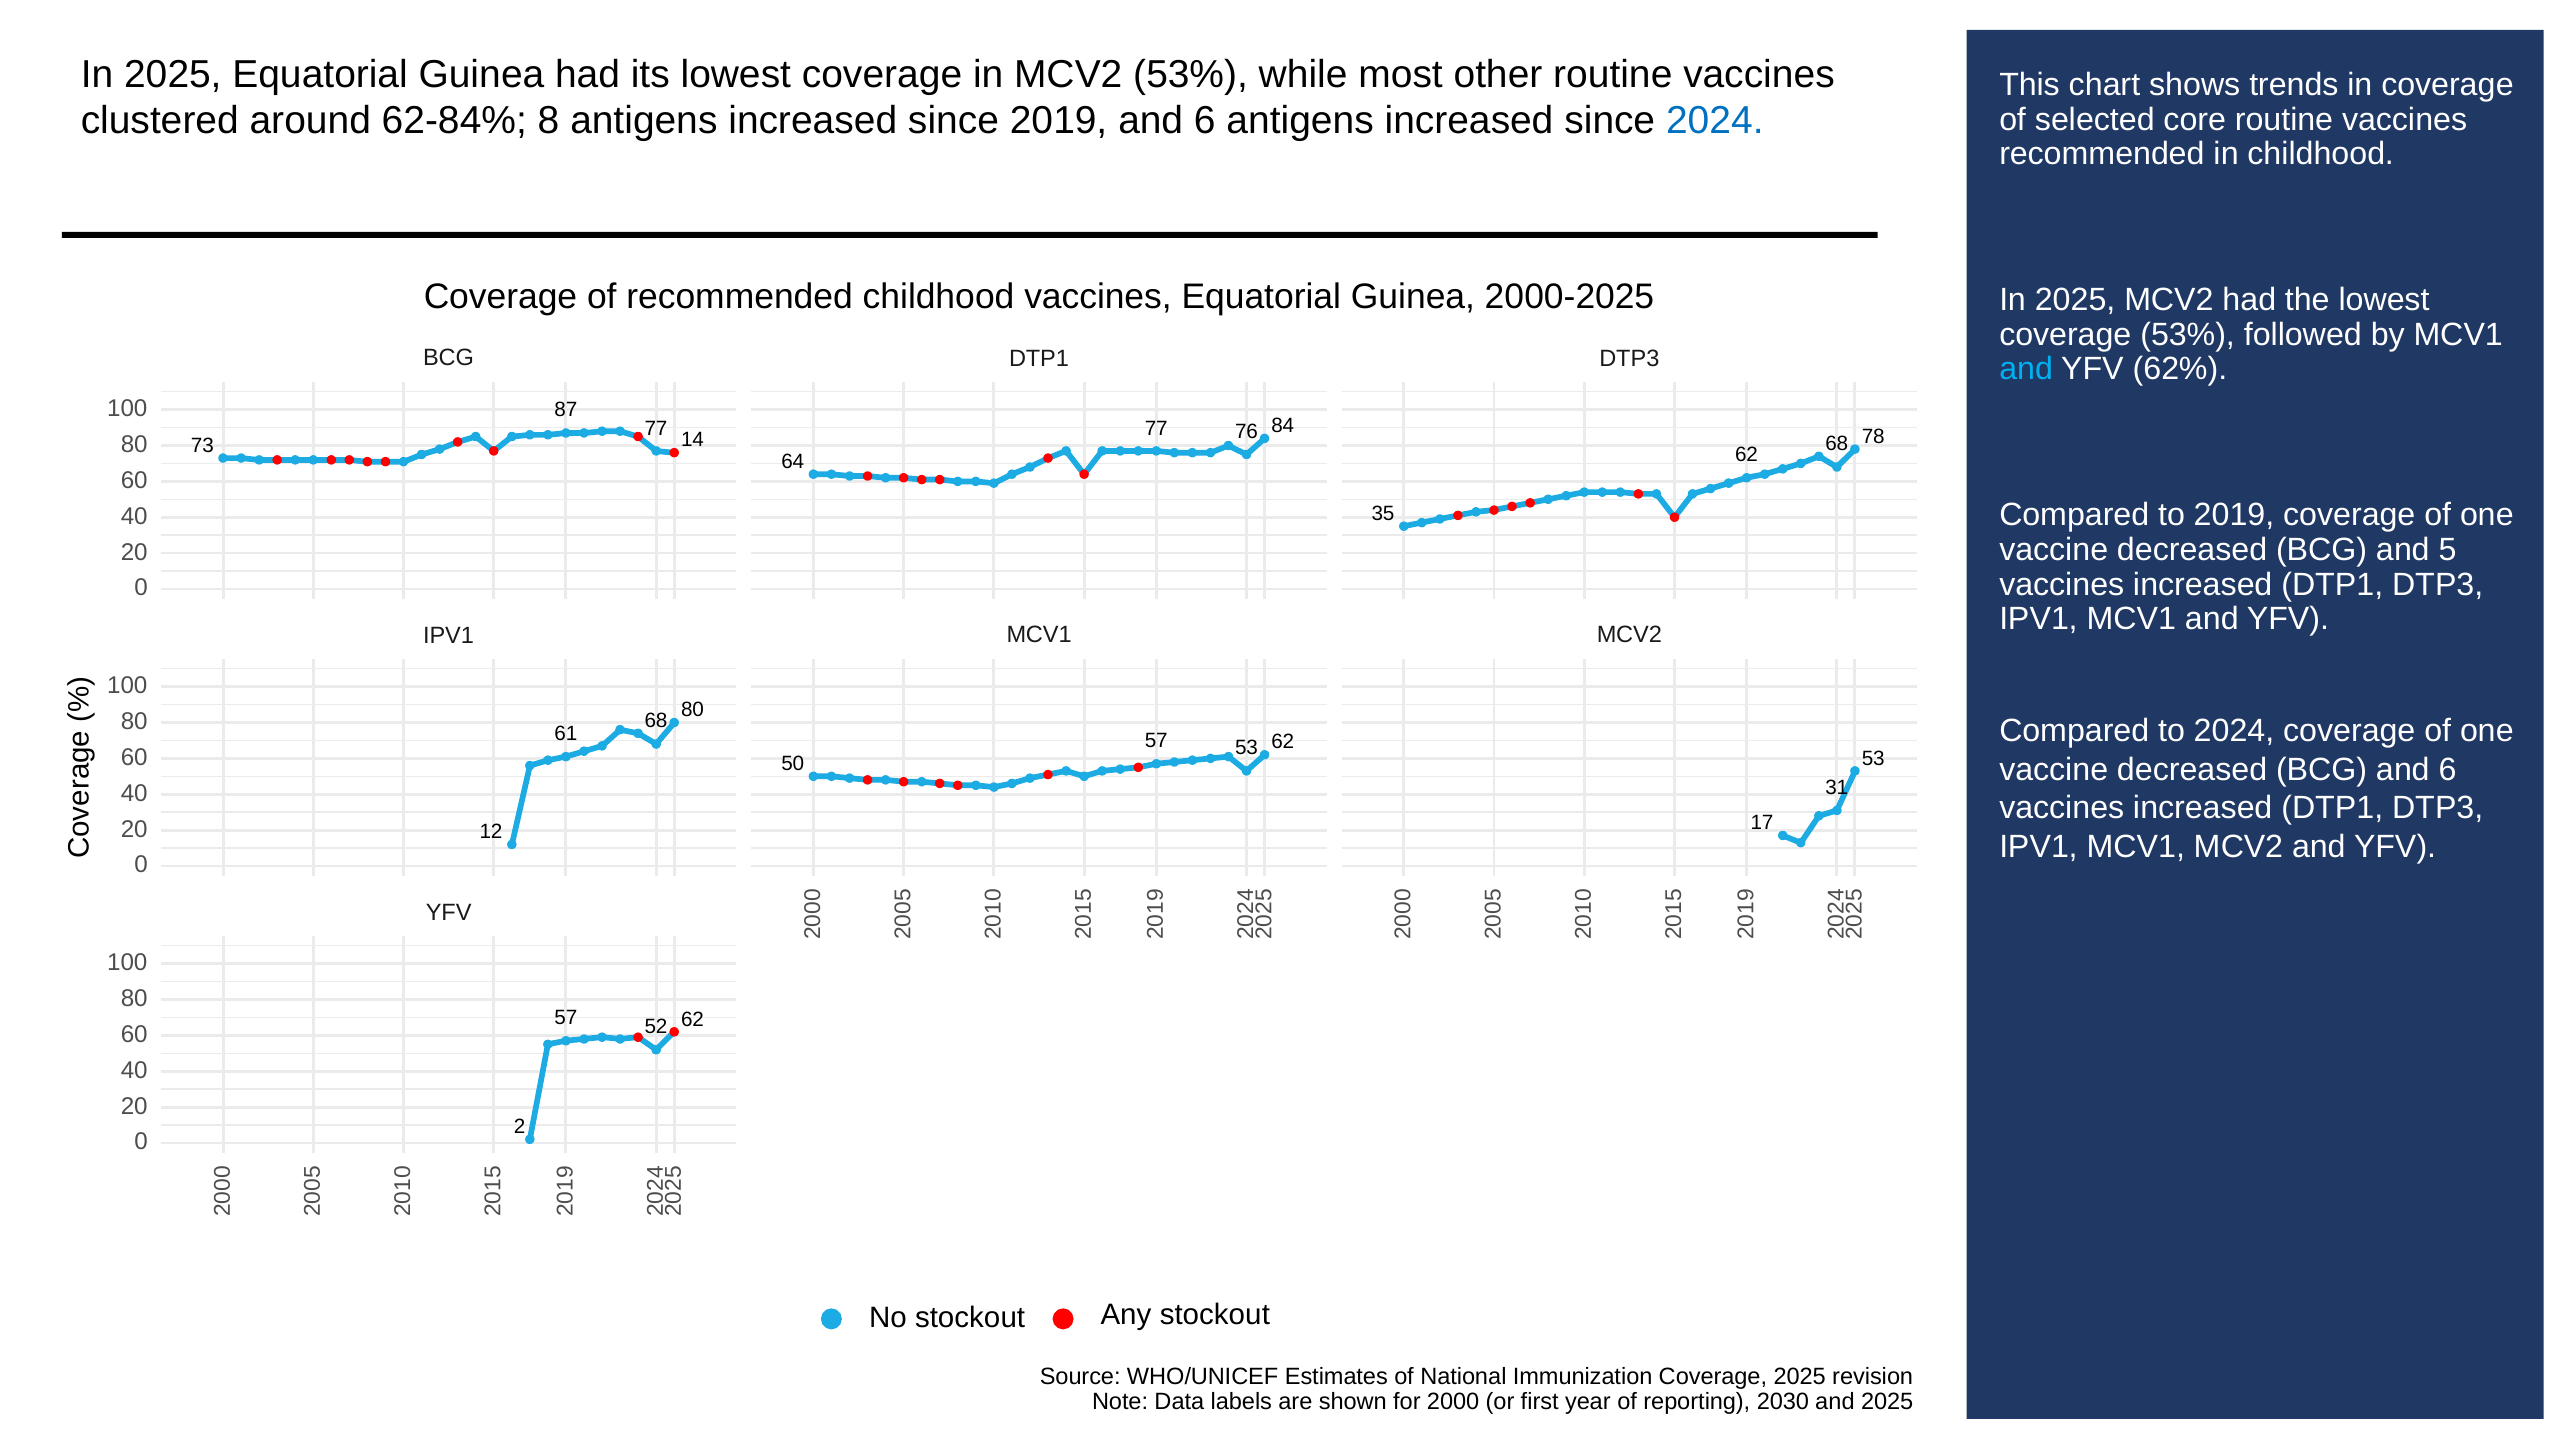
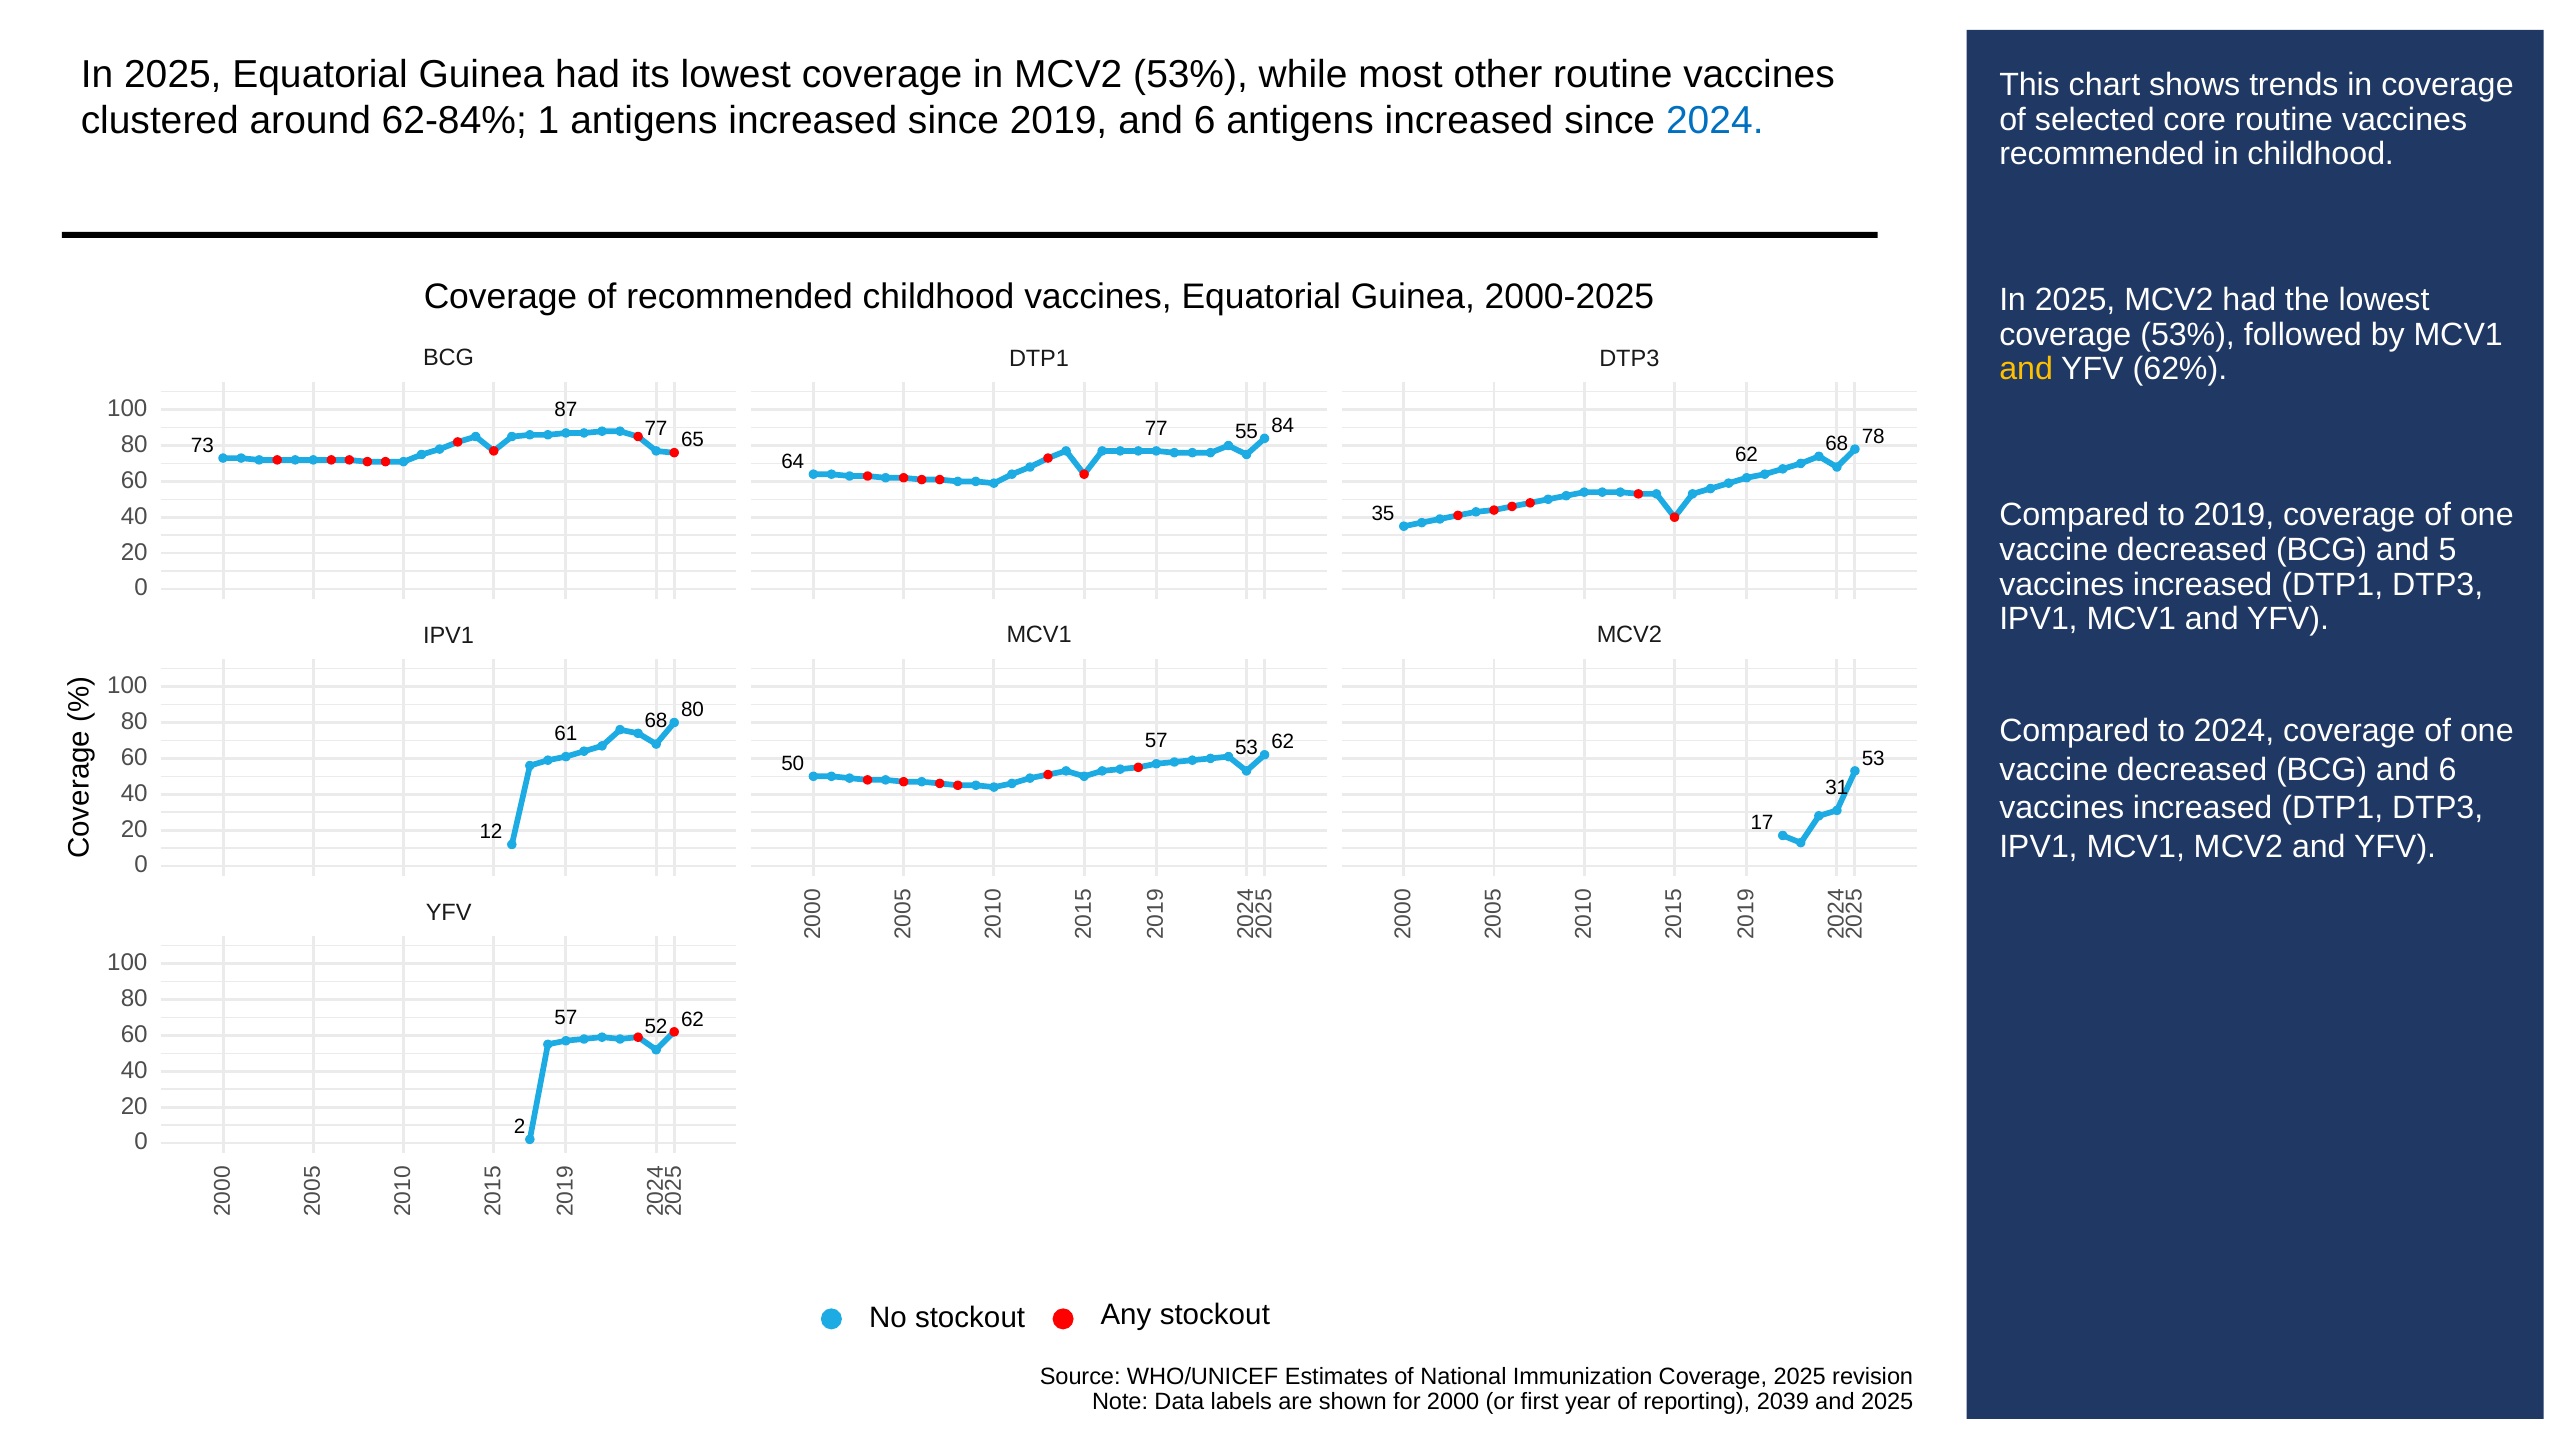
62-84% 8: 8 -> 1
and at (2026, 369) colour: light blue -> yellow
76: 76 -> 55
14: 14 -> 65
2030: 2030 -> 2039
